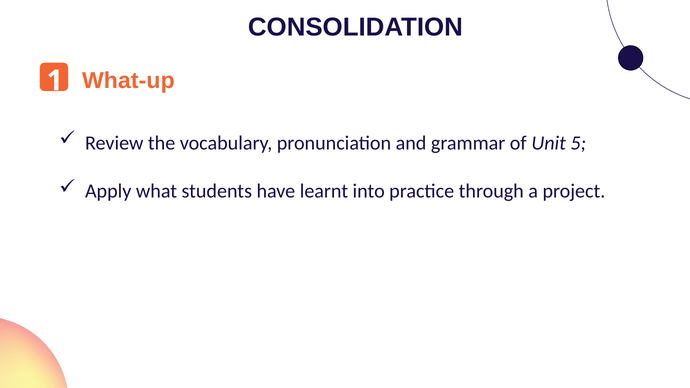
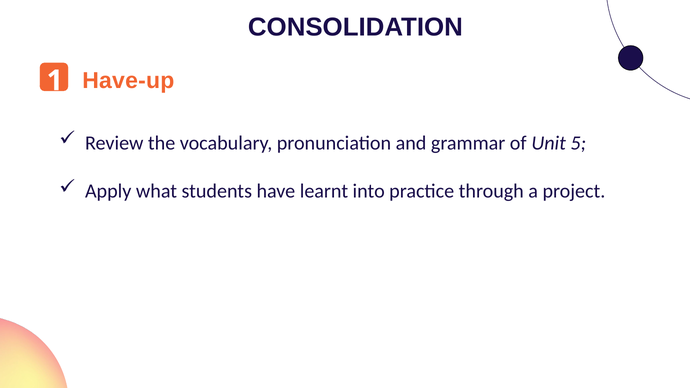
What-up: What-up -> Have-up
